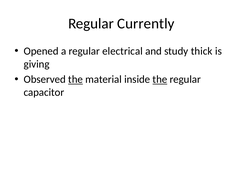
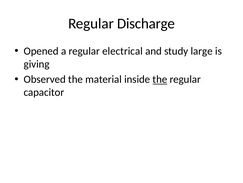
Currently: Currently -> Discharge
thick: thick -> large
the at (76, 79) underline: present -> none
